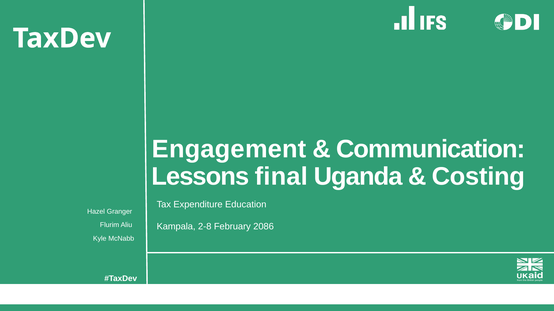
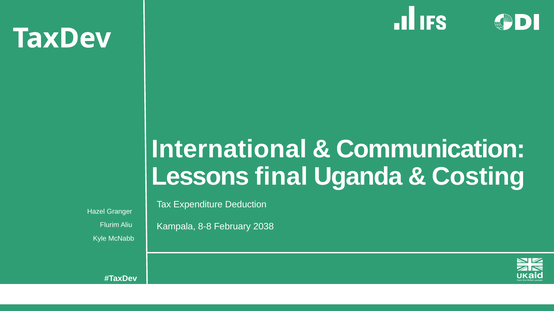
Engagement: Engagement -> International
Education: Education -> Deduction
2-8: 2-8 -> 8-8
2086: 2086 -> 2038
